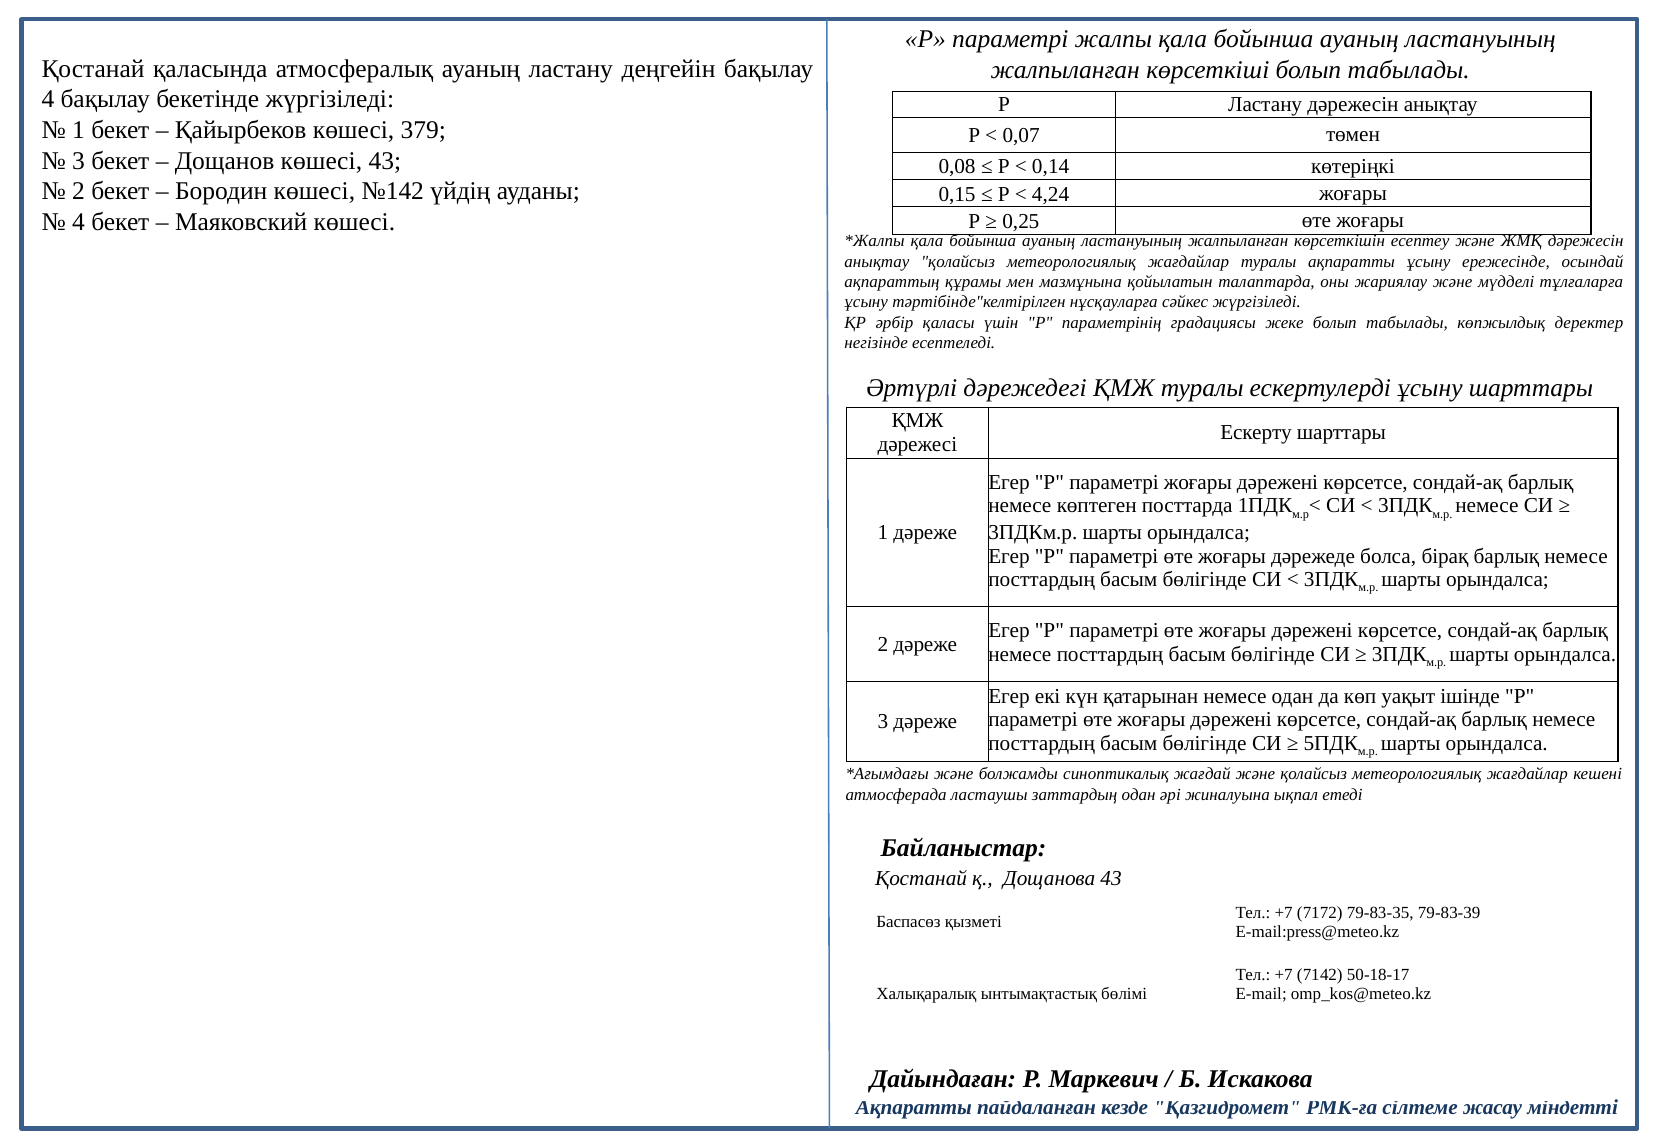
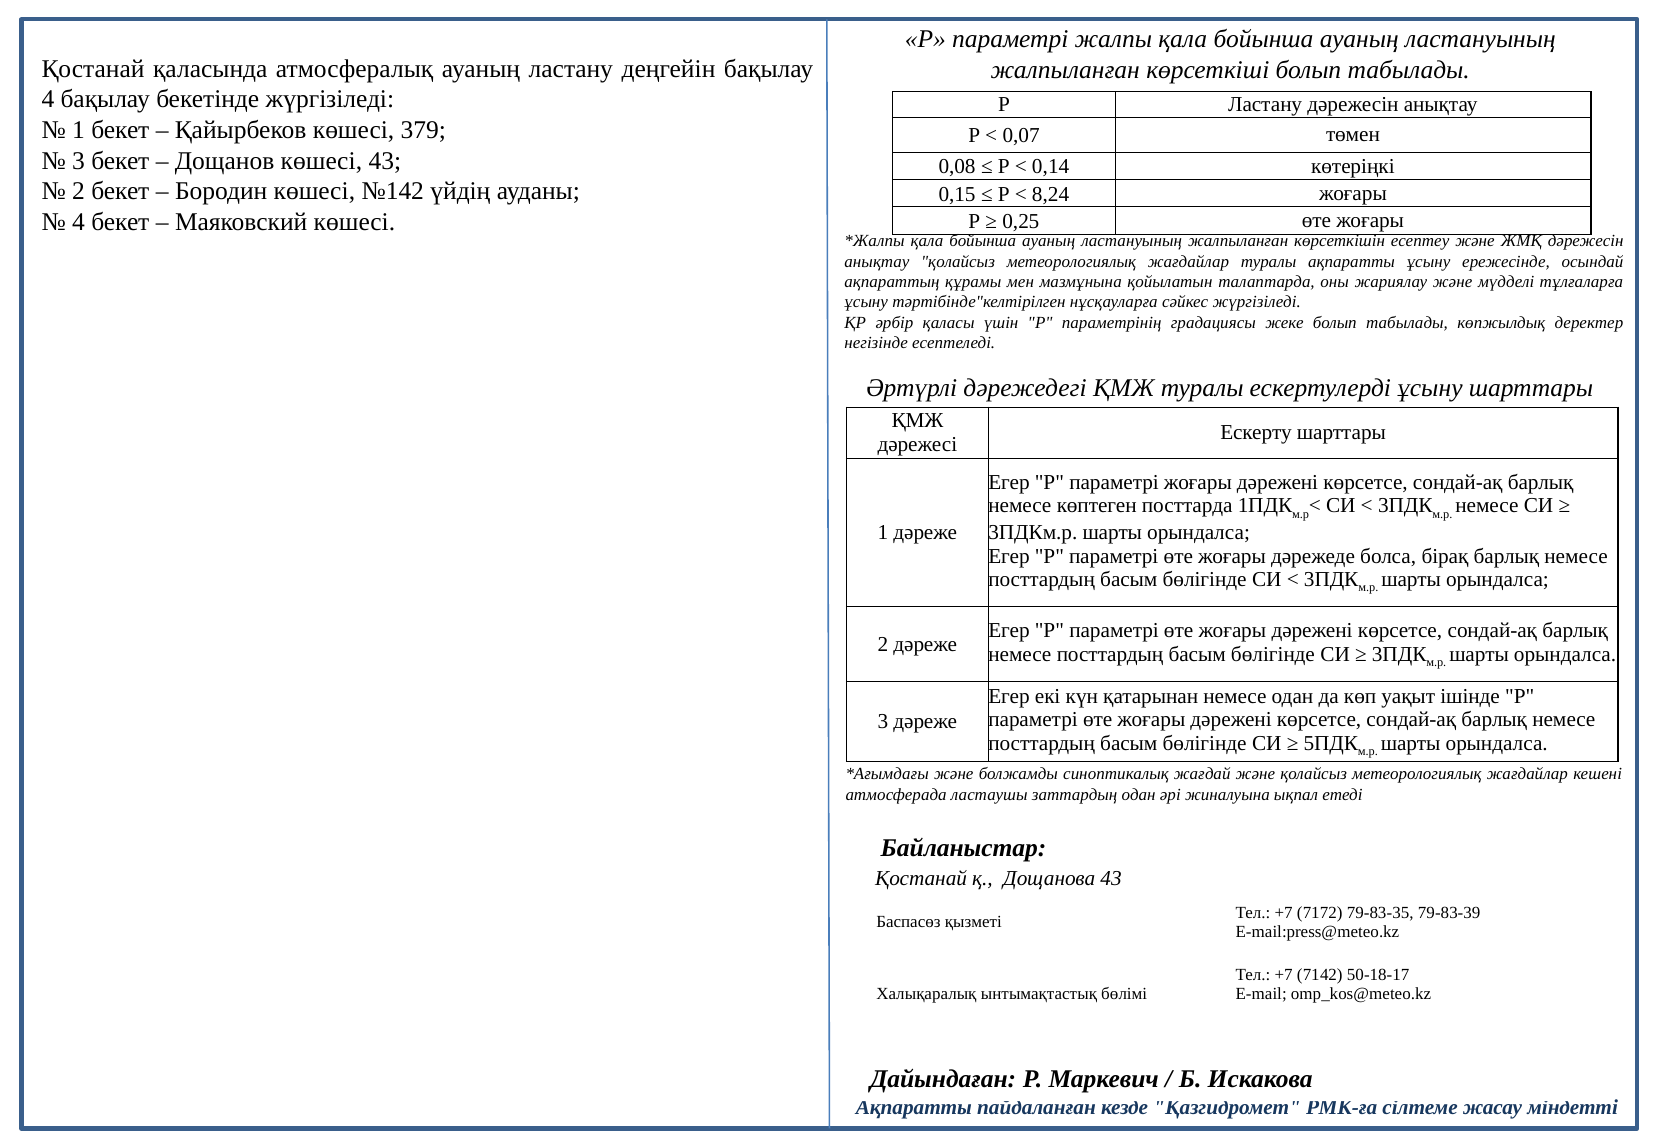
4,24: 4,24 -> 8,24
